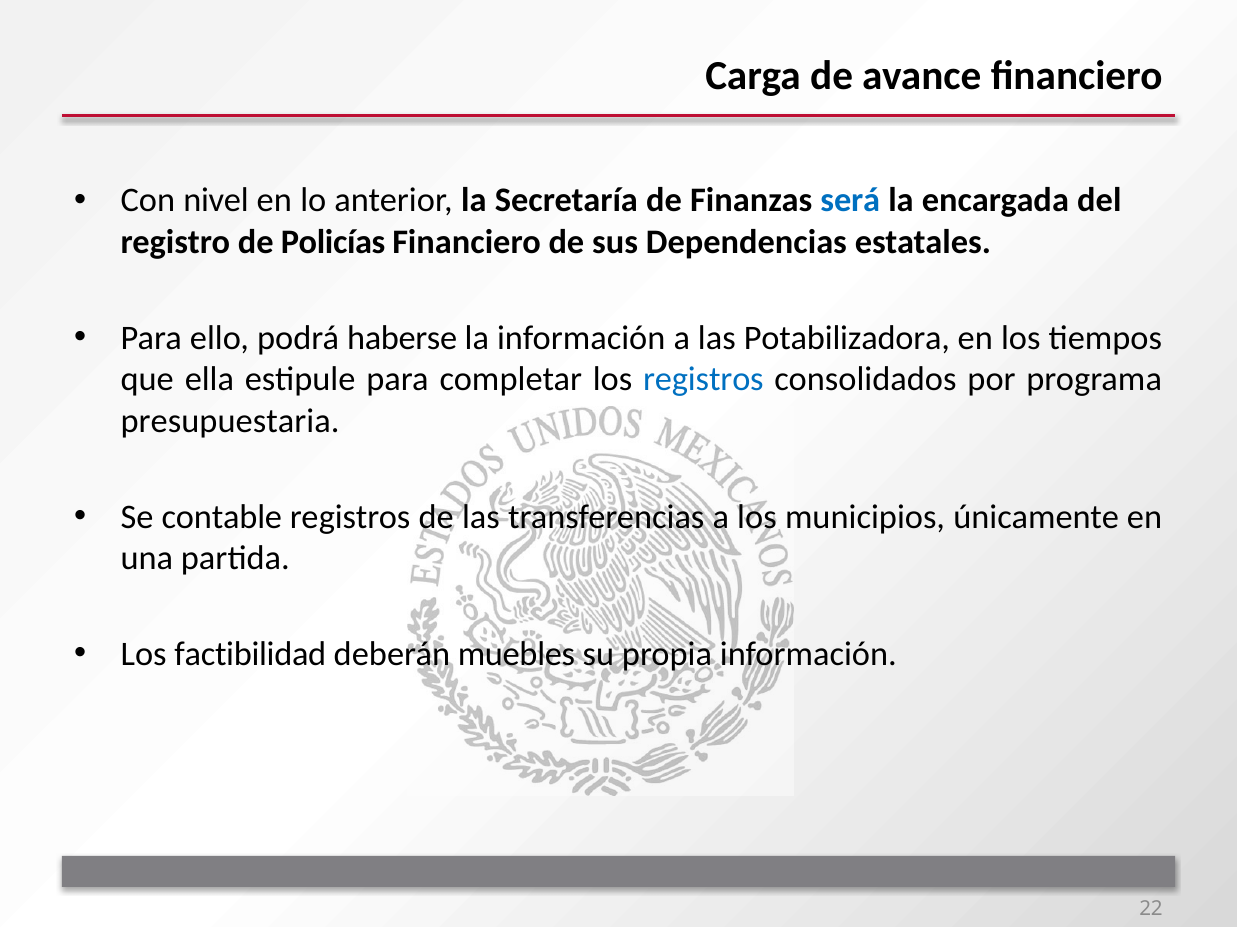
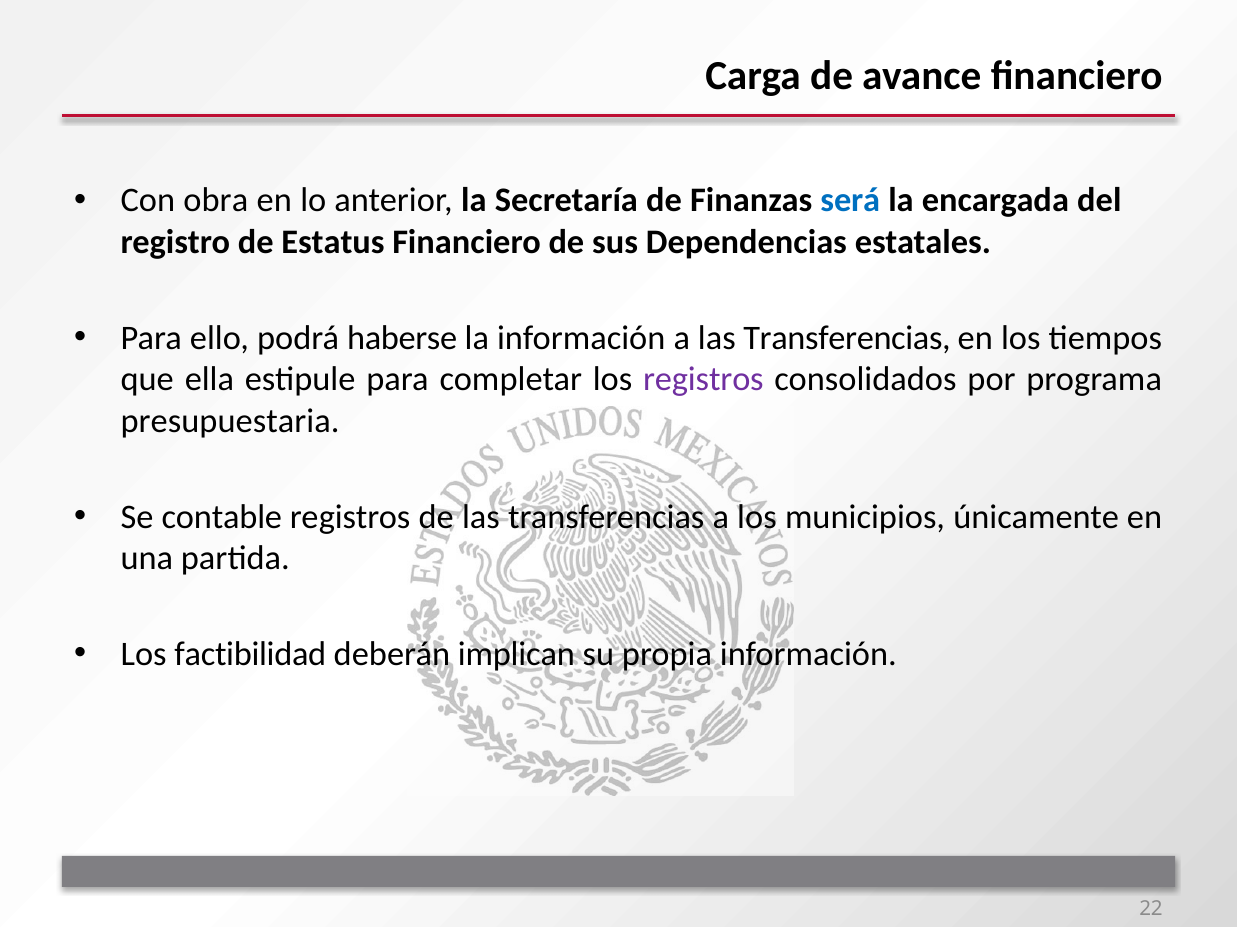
nivel: nivel -> obra
Policías: Policías -> Estatus
a las Potabilizadora: Potabilizadora -> Transferencias
registros at (703, 380) colour: blue -> purple
muebles: muebles -> implican
